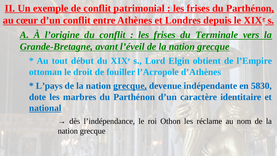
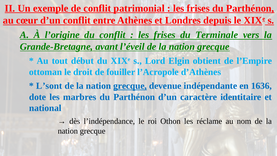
L’pays: L’pays -> L’sont
5830: 5830 -> 1636
national underline: present -> none
